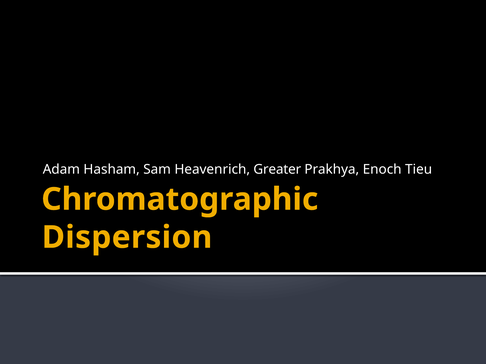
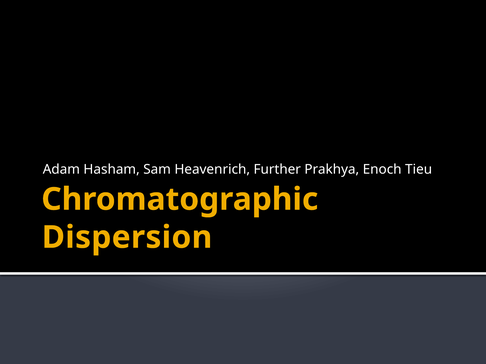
Greater: Greater -> Further
